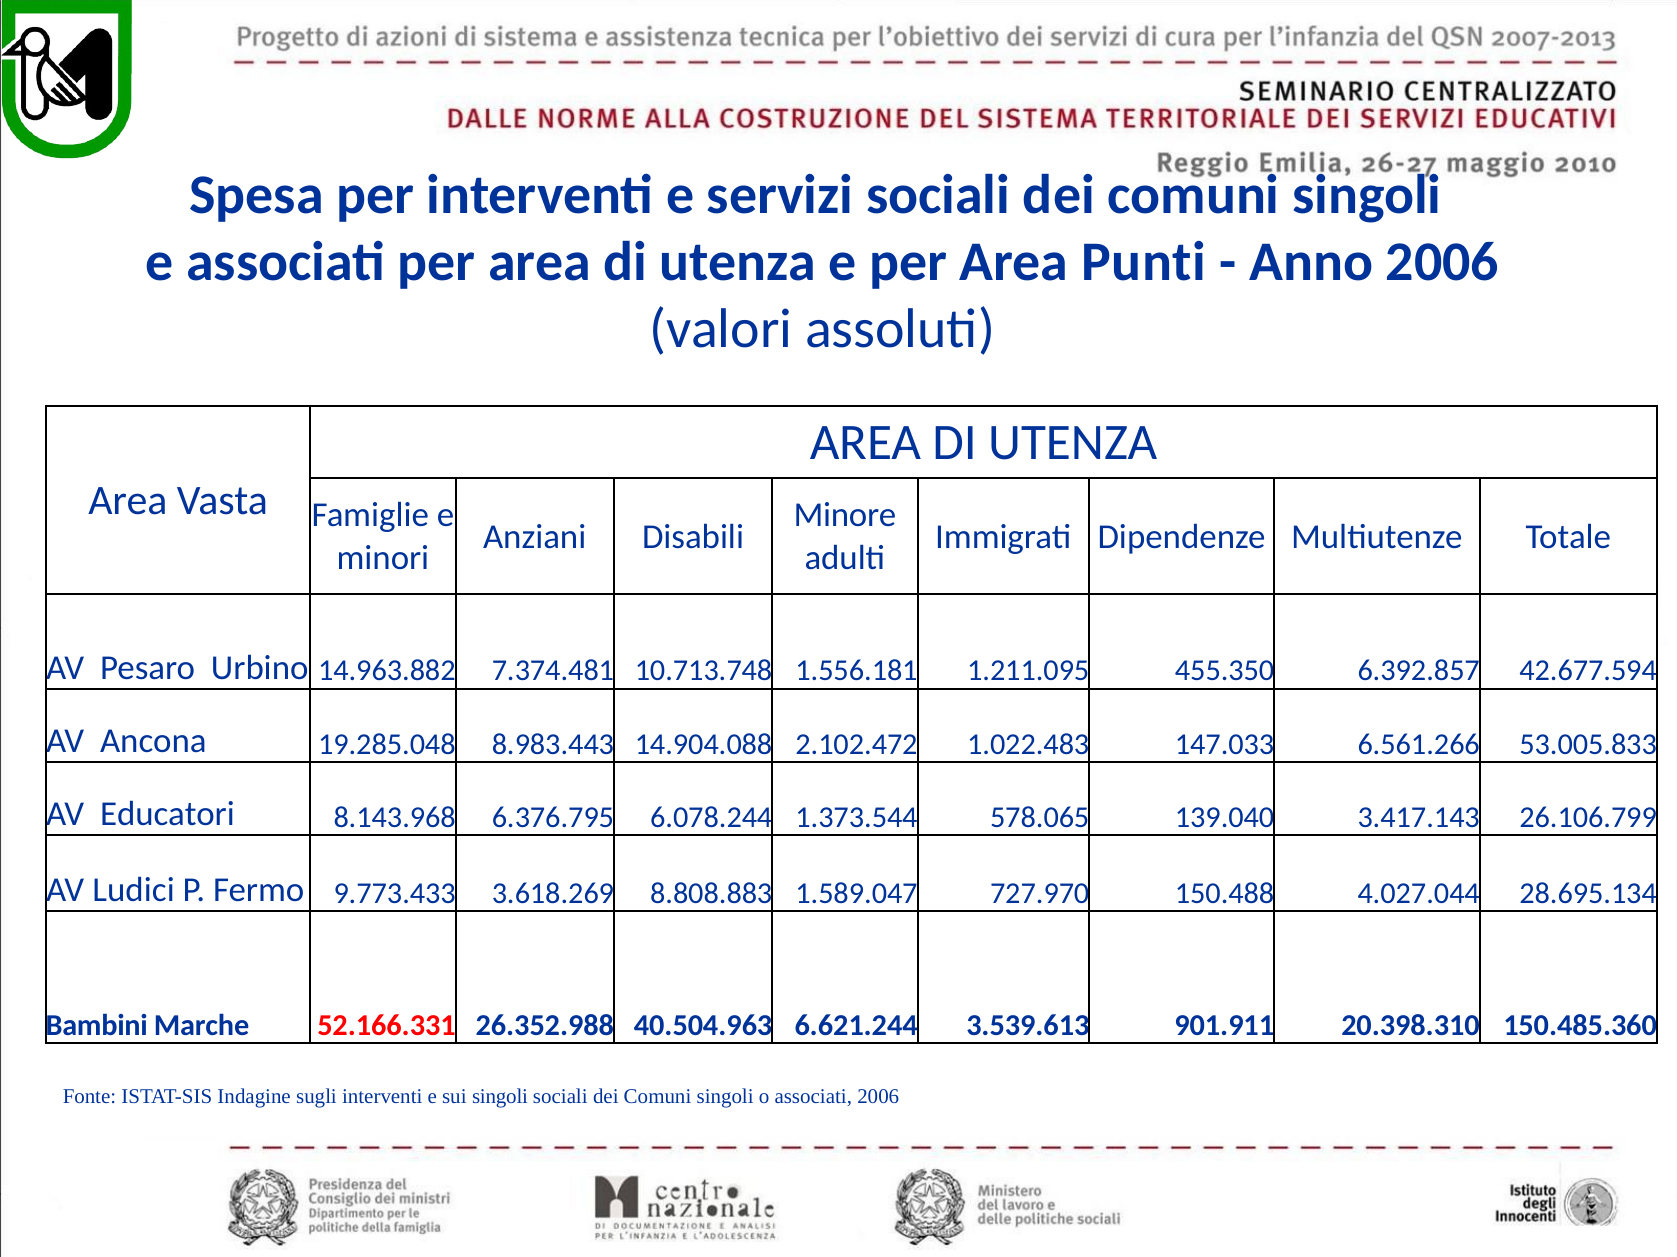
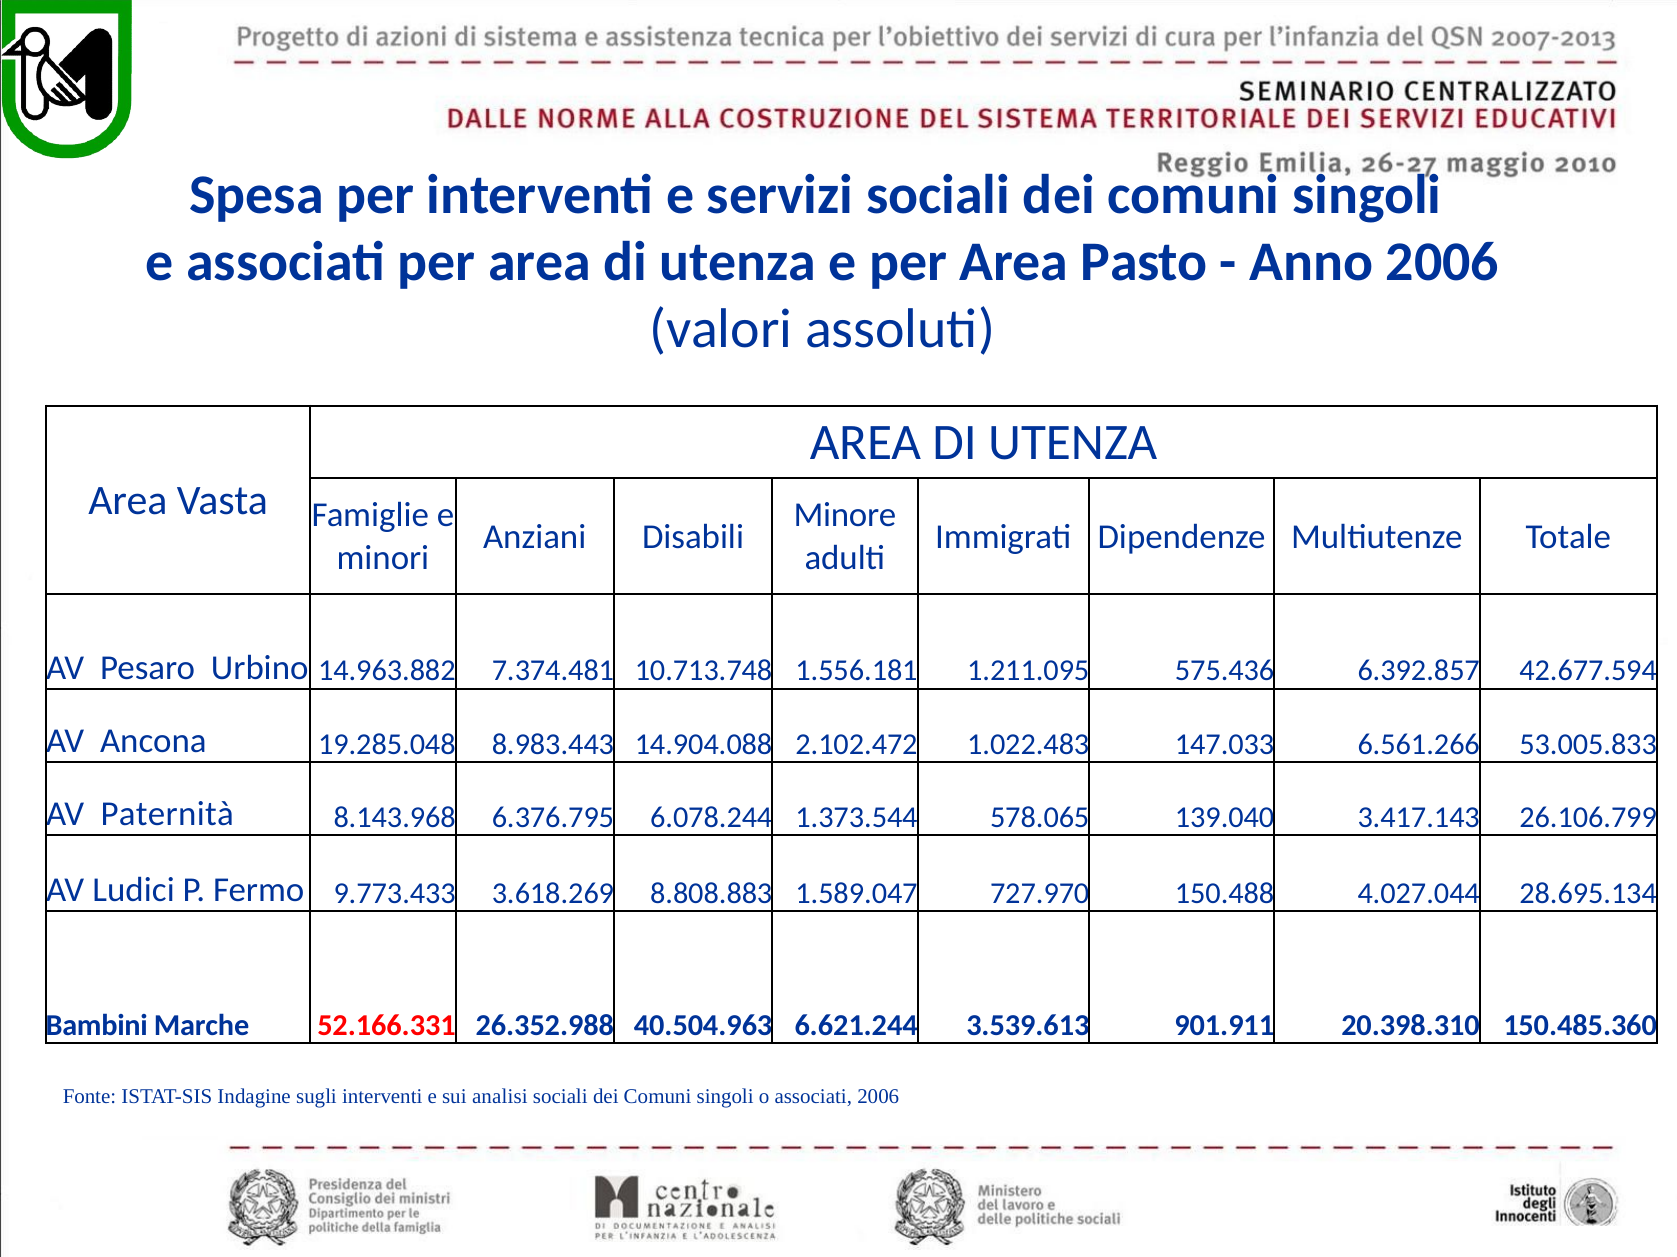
Punti: Punti -> Pasto
455.350: 455.350 -> 575.436
Educatori: Educatori -> Paternità
sui singoli: singoli -> analisi
